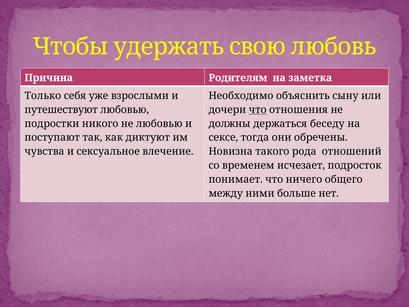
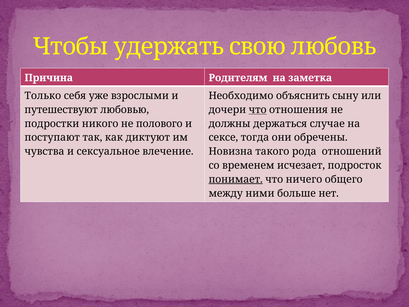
не любовью: любовью -> полового
беседу: беседу -> случае
понимает underline: none -> present
